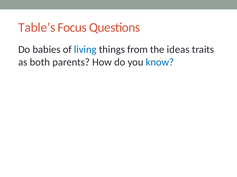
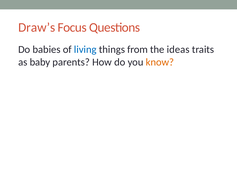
Table’s: Table’s -> Draw’s
both: both -> baby
know colour: blue -> orange
